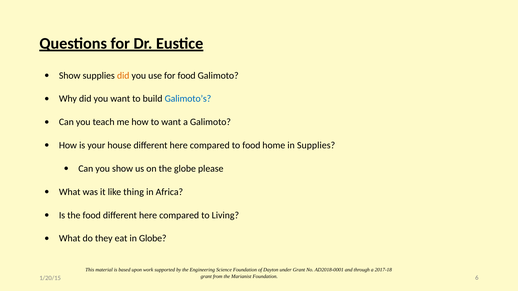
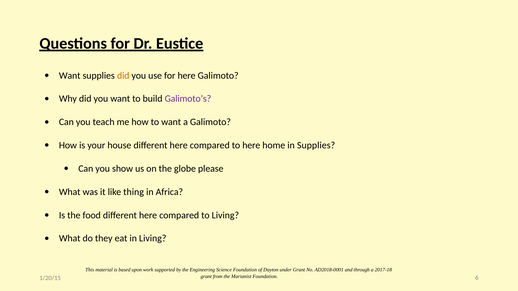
Show at (70, 76): Show -> Want
for food: food -> here
Galimoto’s colour: blue -> purple
to food: food -> here
in Globe: Globe -> Living
